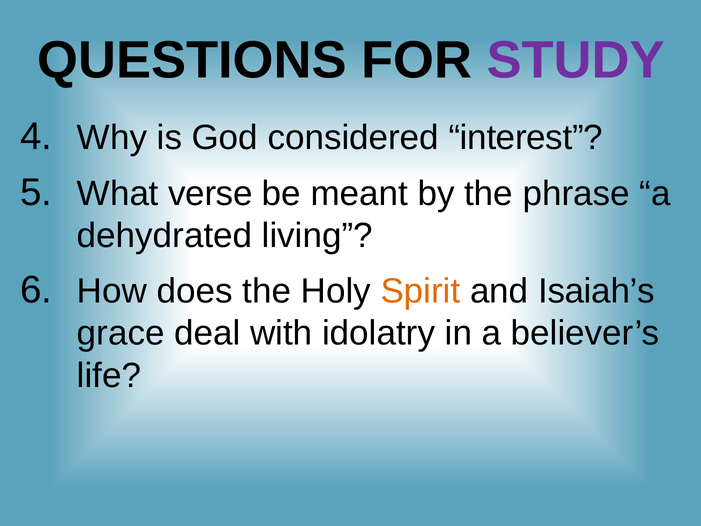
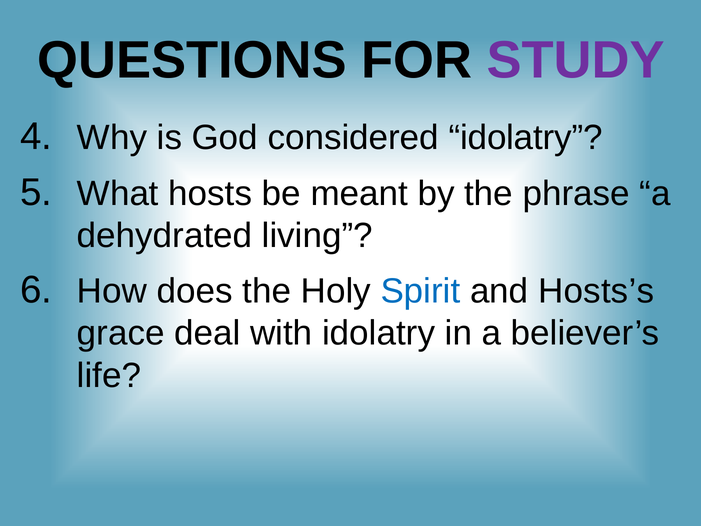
considered interest: interest -> idolatry
verse: verse -> hosts
Spirit colour: orange -> blue
Isaiah’s: Isaiah’s -> Hosts’s
